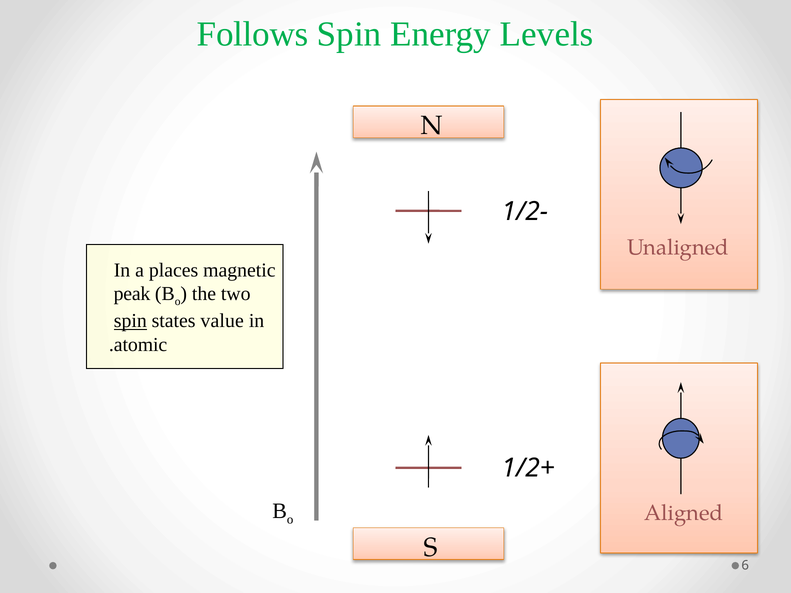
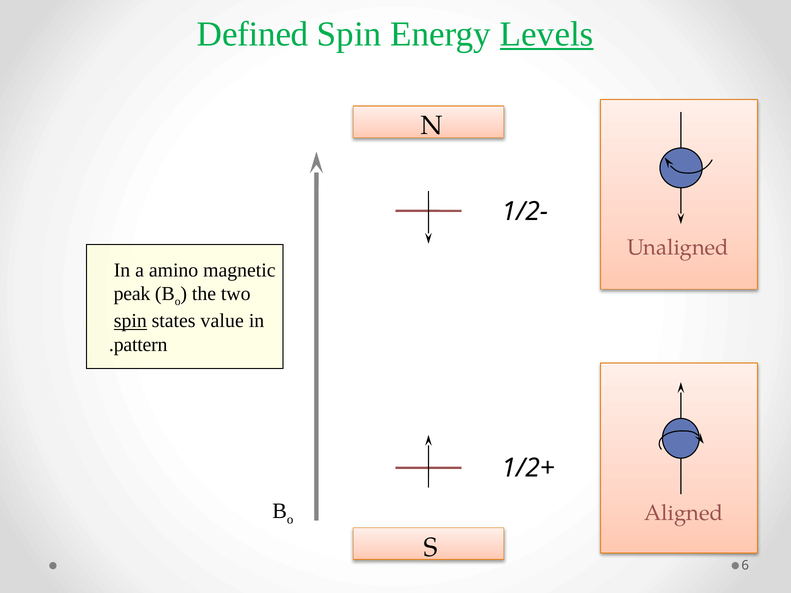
Follows: Follows -> Defined
Levels underline: none -> present
places: places -> amino
atomic: atomic -> pattern
